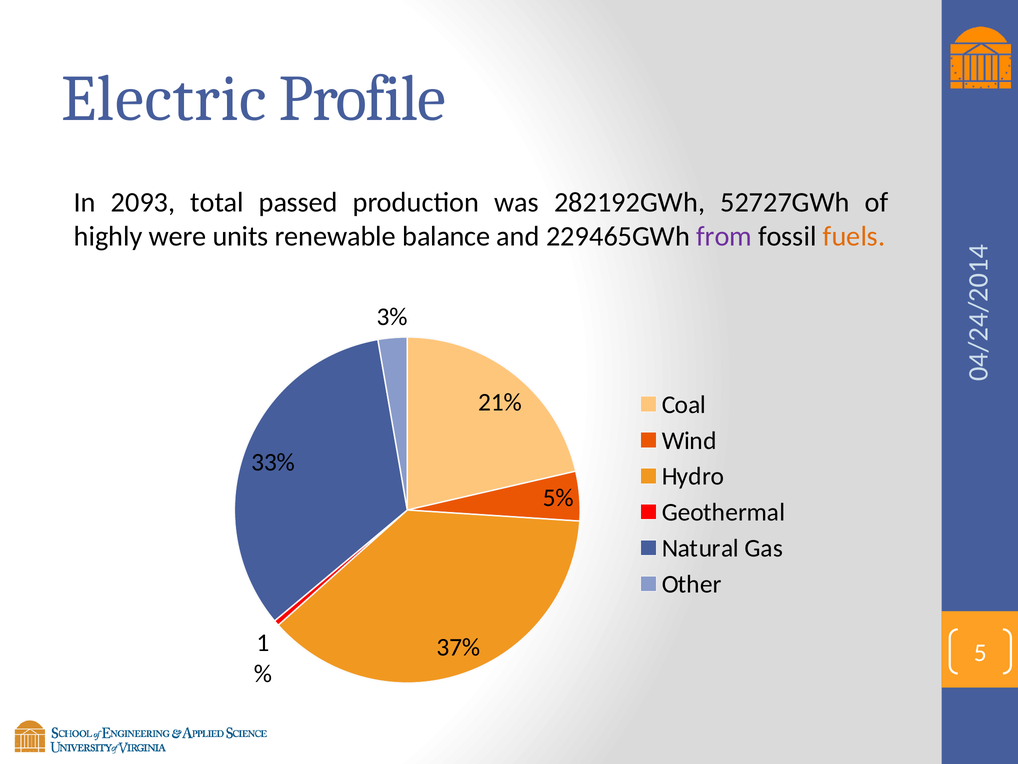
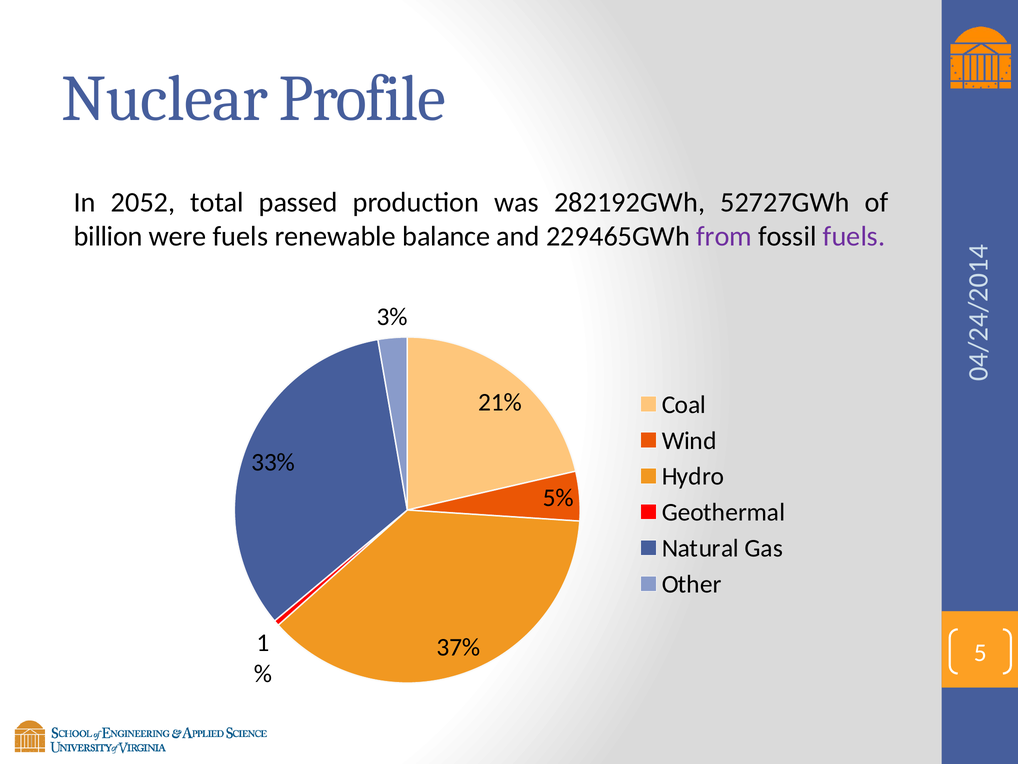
Electric: Electric -> Nuclear
2093: 2093 -> 2052
highly: highly -> billion
were units: units -> fuels
fuels at (854, 236) colour: orange -> purple
